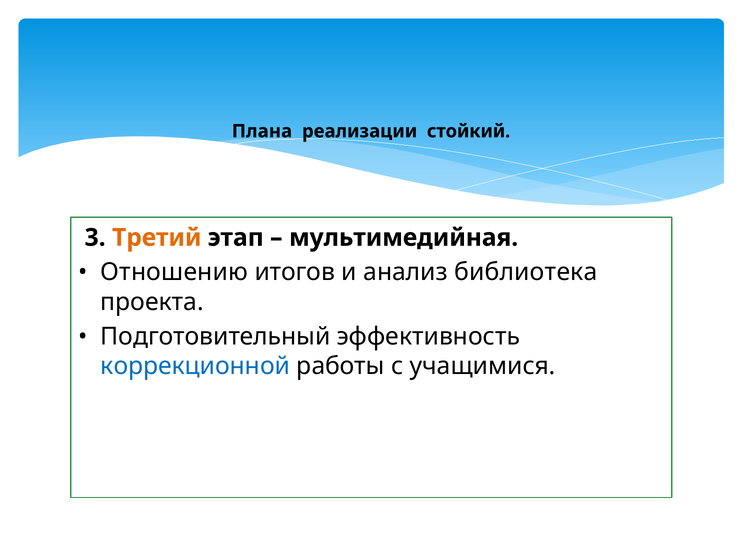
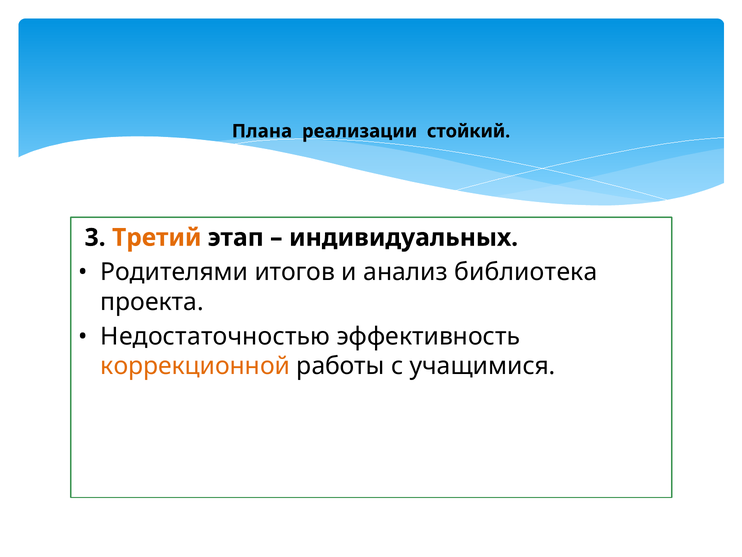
мультимедийная: мультимедийная -> индивидуальных
Отношению: Отношению -> Родителями
Подготовительный: Подготовительный -> Недостаточностью
коррекционной colour: blue -> orange
